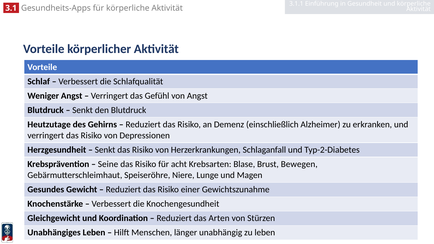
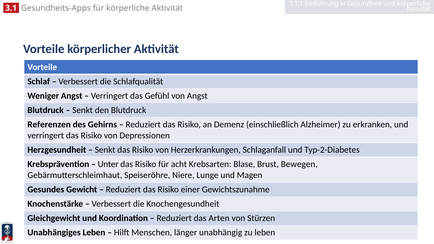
Heutzutage: Heutzutage -> Referenzen
Seine: Seine -> Unter
